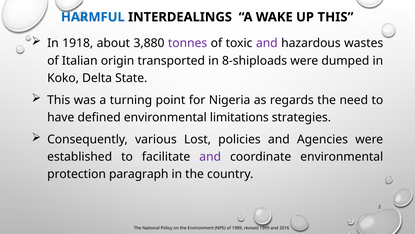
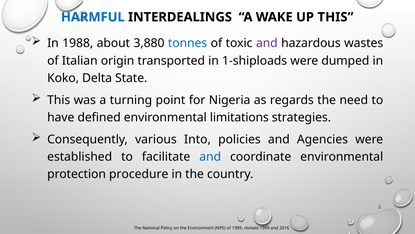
1918: 1918 -> 1988
tonnes colour: purple -> blue
8-shiploads: 8-shiploads -> 1-shiploads
Lost: Lost -> Into
and at (210, 156) colour: purple -> blue
paragraph: paragraph -> procedure
